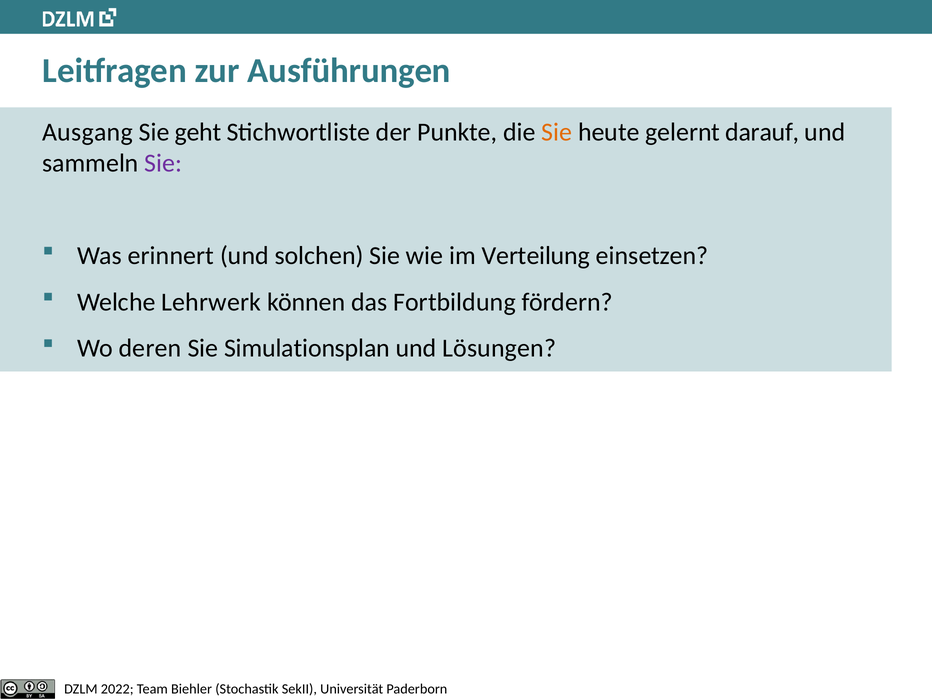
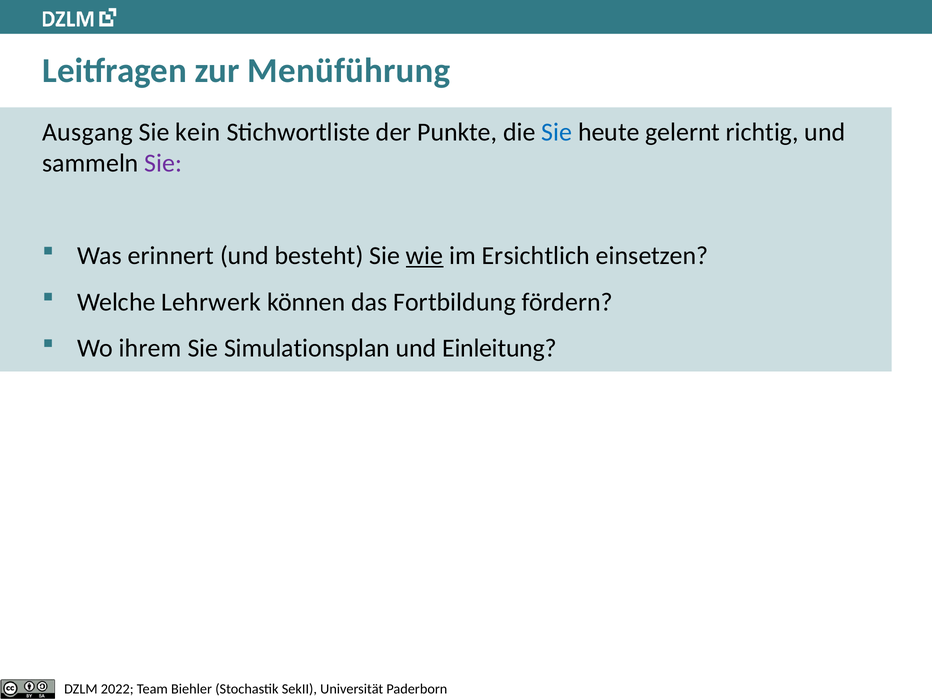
Ausführungen: Ausführungen -> Menüführung
geht: geht -> kein
Sie at (557, 132) colour: orange -> blue
darauf: darauf -> richtig
solchen: solchen -> besteht
wie underline: none -> present
Verteilung: Verteilung -> Ersichtlich
deren: deren -> ihrem
Lösungen: Lösungen -> Einleitung
